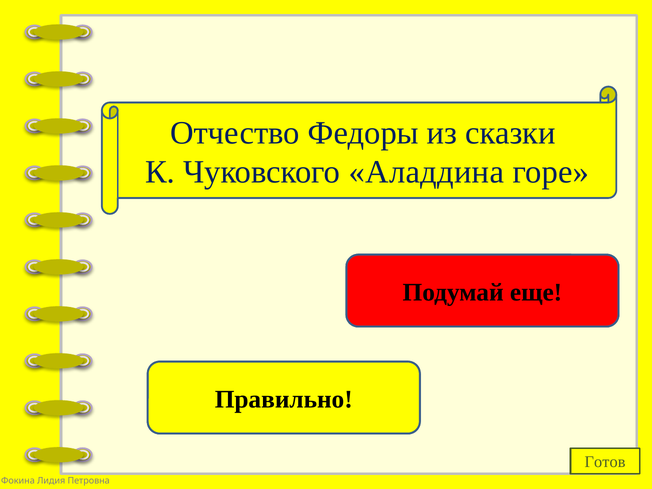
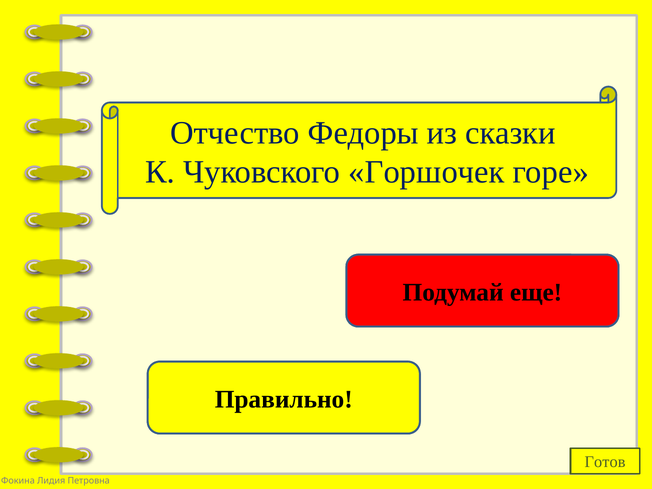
Аладдина: Аладдина -> Горшочек
